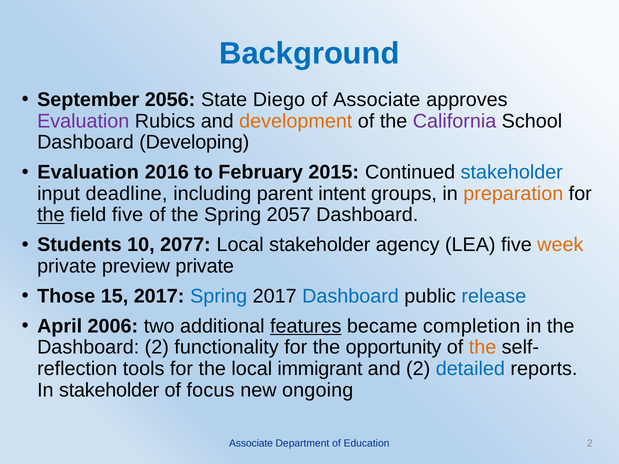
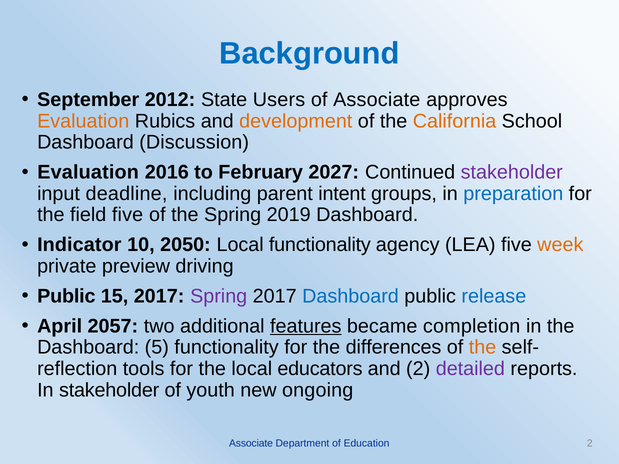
2056: 2056 -> 2012
Diego: Diego -> Users
Evaluation at (83, 121) colour: purple -> orange
California colour: purple -> orange
Developing: Developing -> Discussion
2015: 2015 -> 2027
stakeholder at (512, 172) colour: blue -> purple
preparation colour: orange -> blue
the at (51, 215) underline: present -> none
2057: 2057 -> 2019
Students: Students -> Indicator
2077: 2077 -> 2050
Local stakeholder: stakeholder -> functionality
preview private: private -> driving
Those at (66, 296): Those -> Public
Spring at (219, 296) colour: blue -> purple
2006: 2006 -> 2057
Dashboard 2: 2 -> 5
opportunity: opportunity -> differences
immigrant: immigrant -> educators
detailed colour: blue -> purple
focus: focus -> youth
